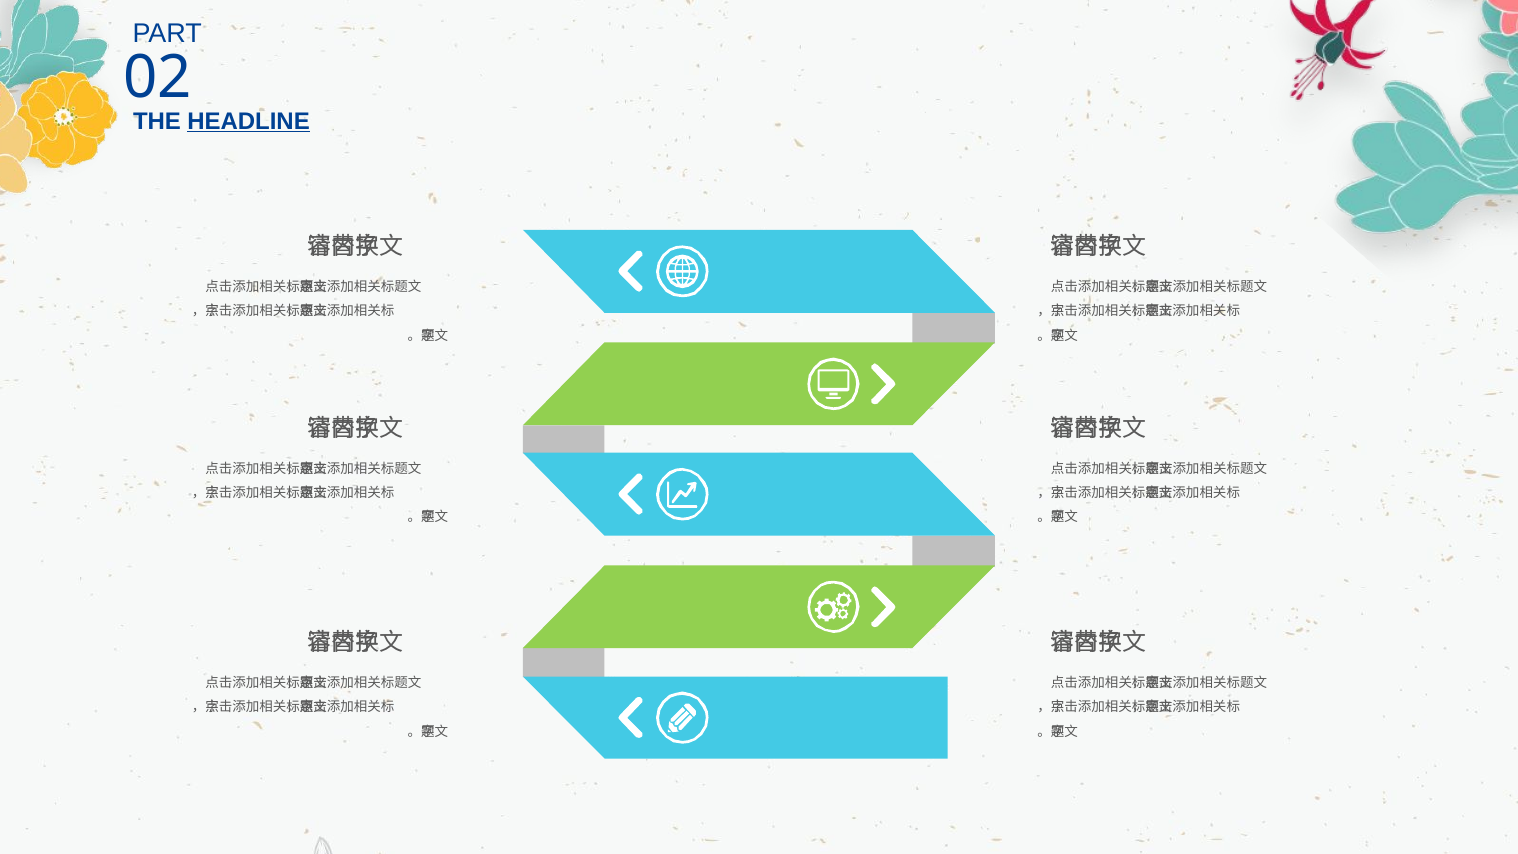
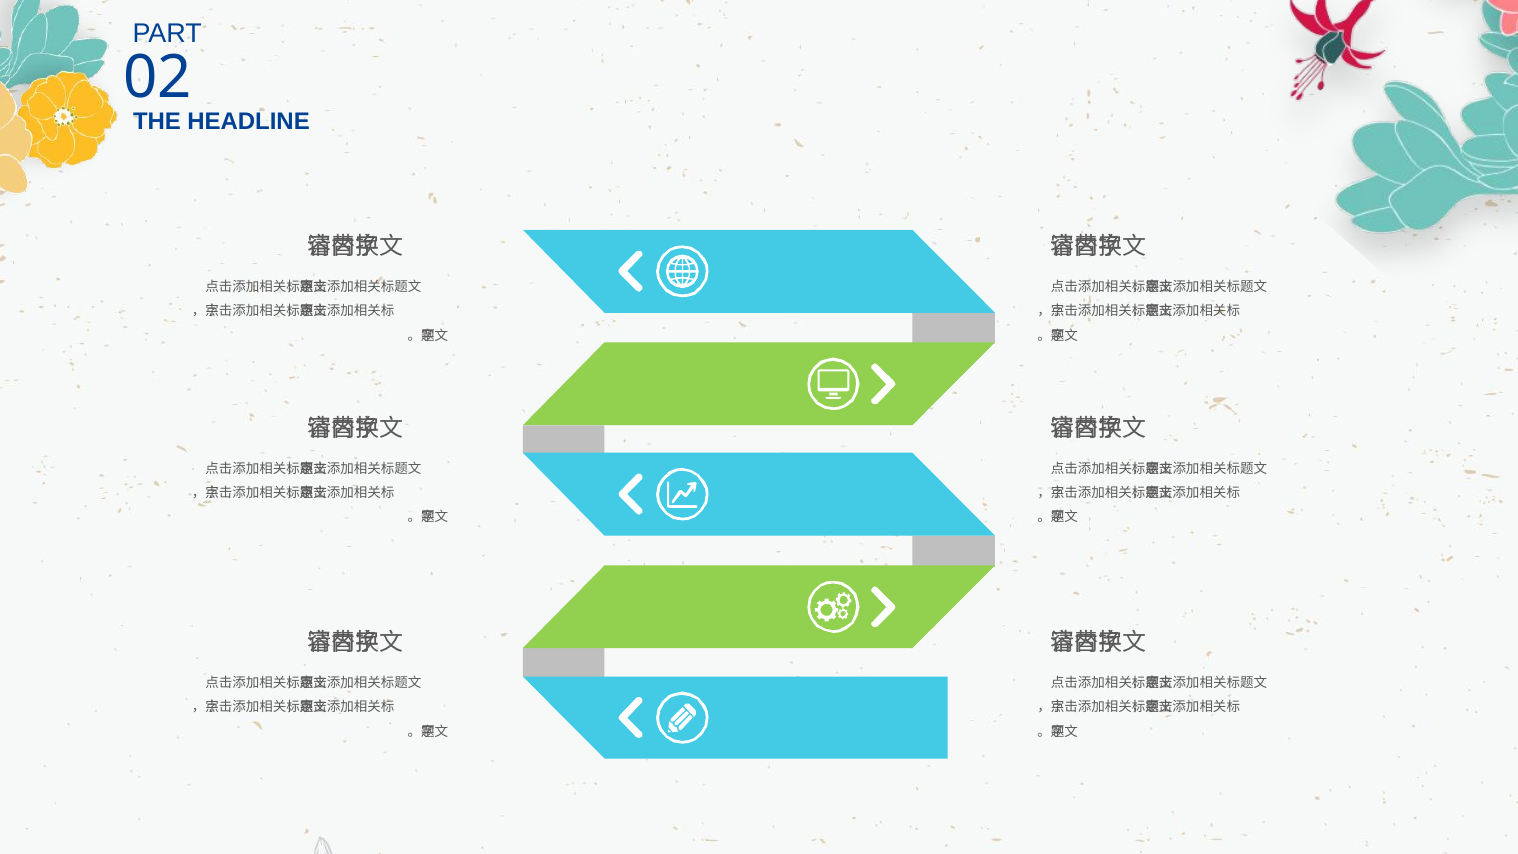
HEADLINE underline: present -> none
